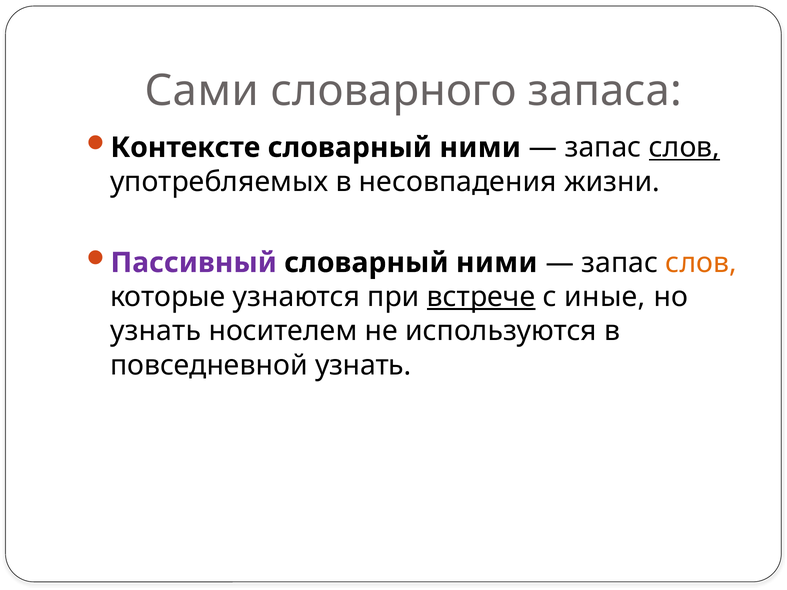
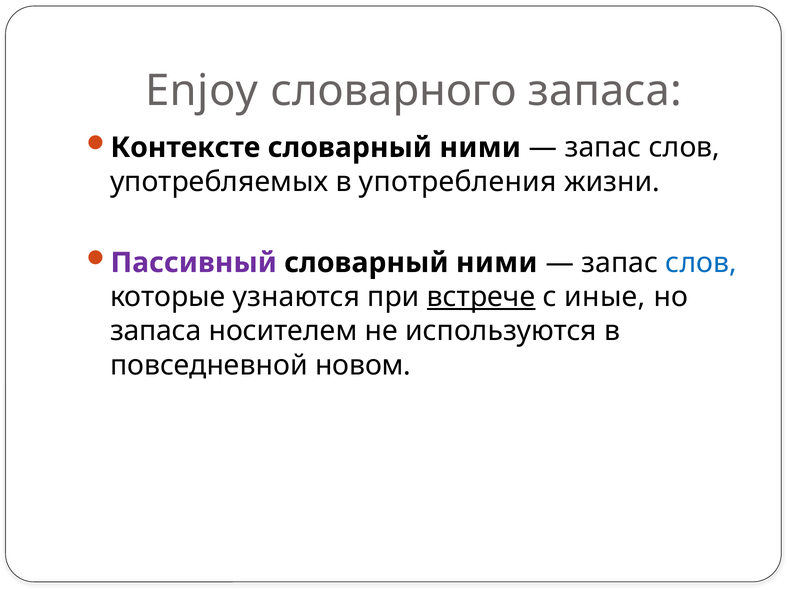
Сами: Сами -> Enjoy
слов at (684, 148) underline: present -> none
несовпадения: несовпадения -> употребления
слов at (701, 263) colour: orange -> blue
узнать at (156, 331): узнать -> запаса
повседневной узнать: узнать -> новом
